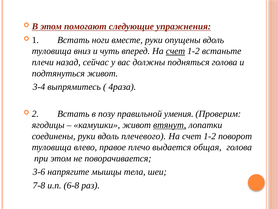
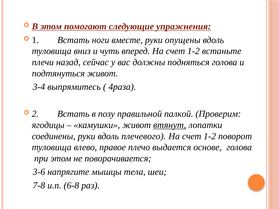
счет at (175, 51) underline: present -> none
умения: умения -> палкой
общая: общая -> основе
